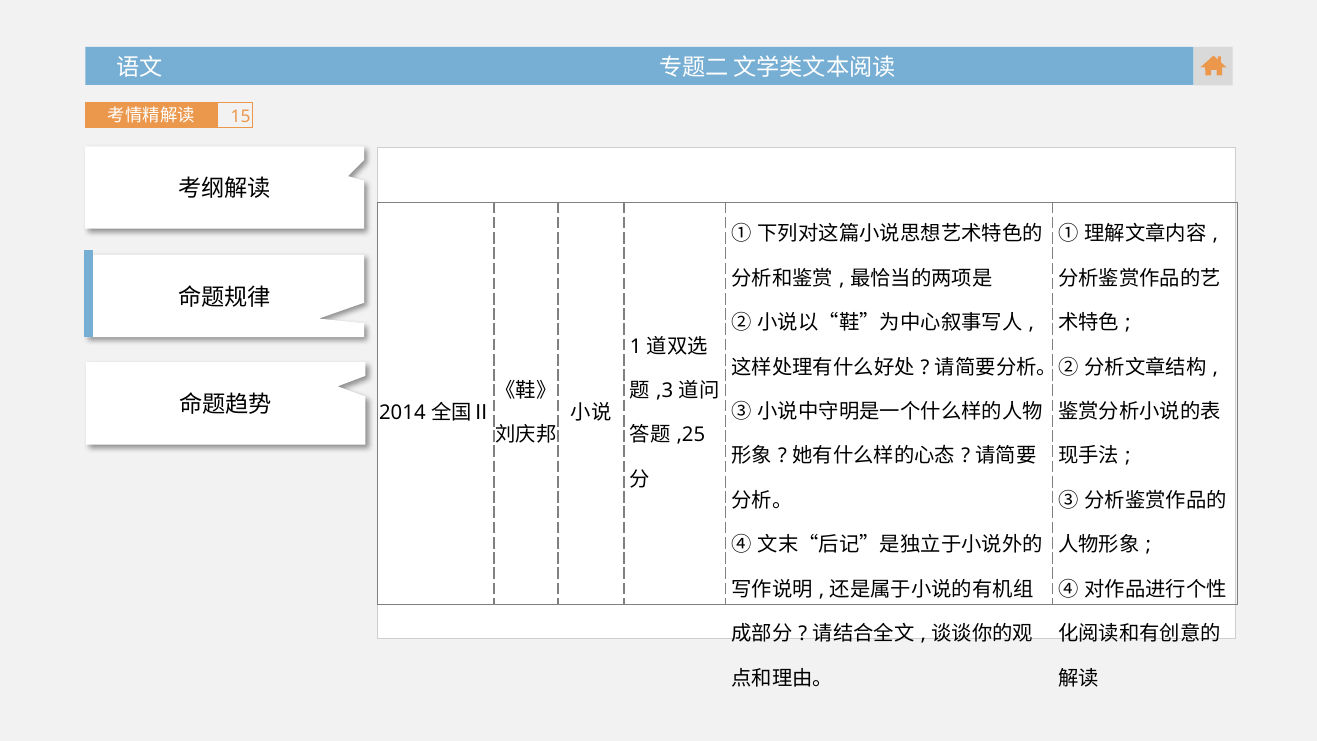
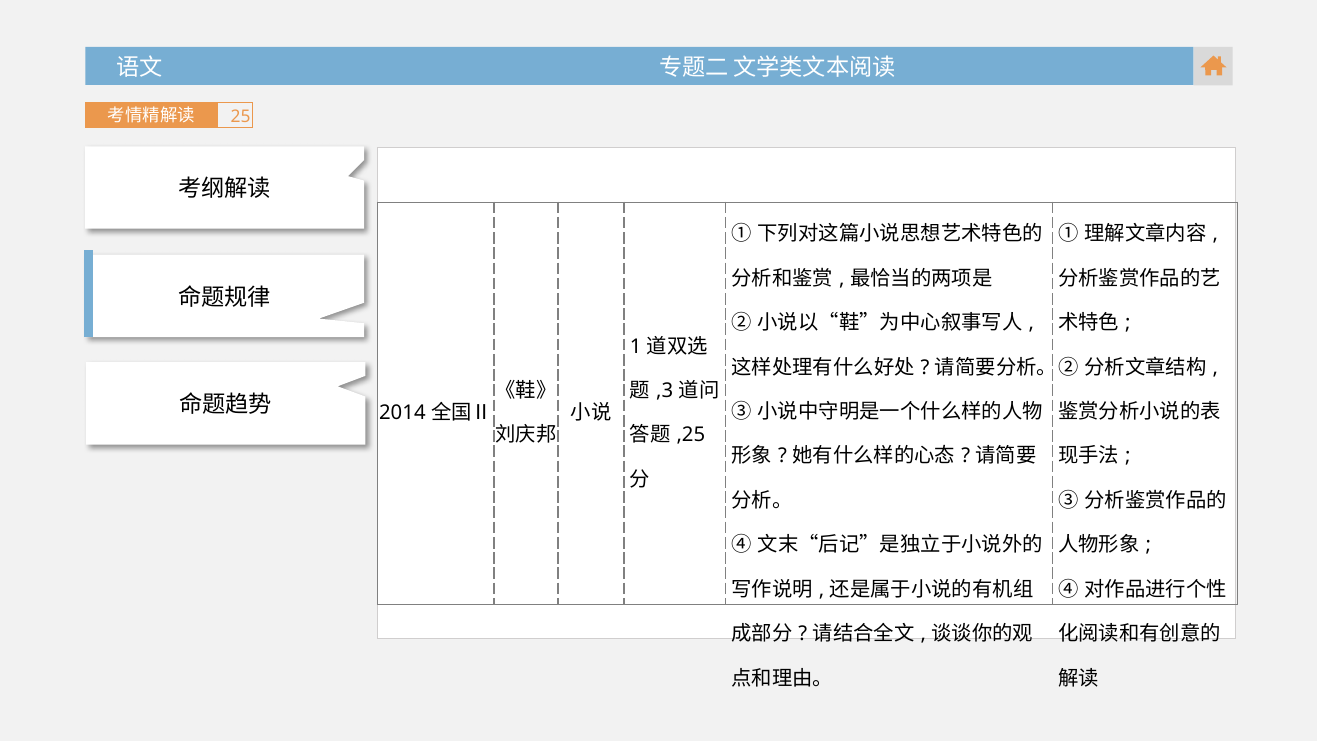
15: 15 -> 25
